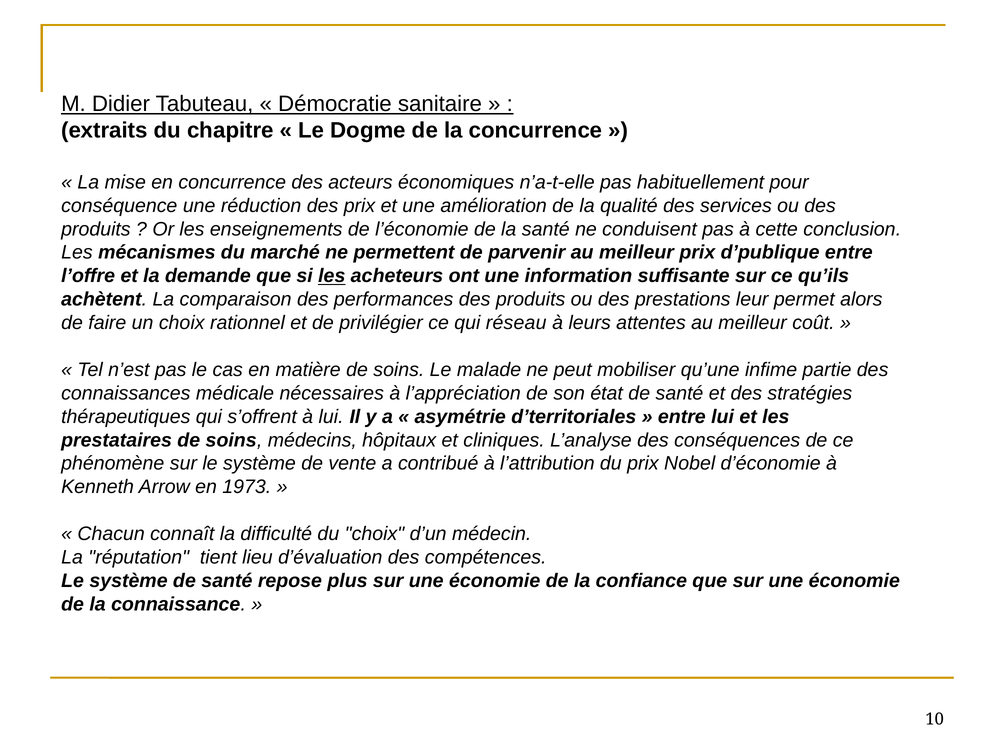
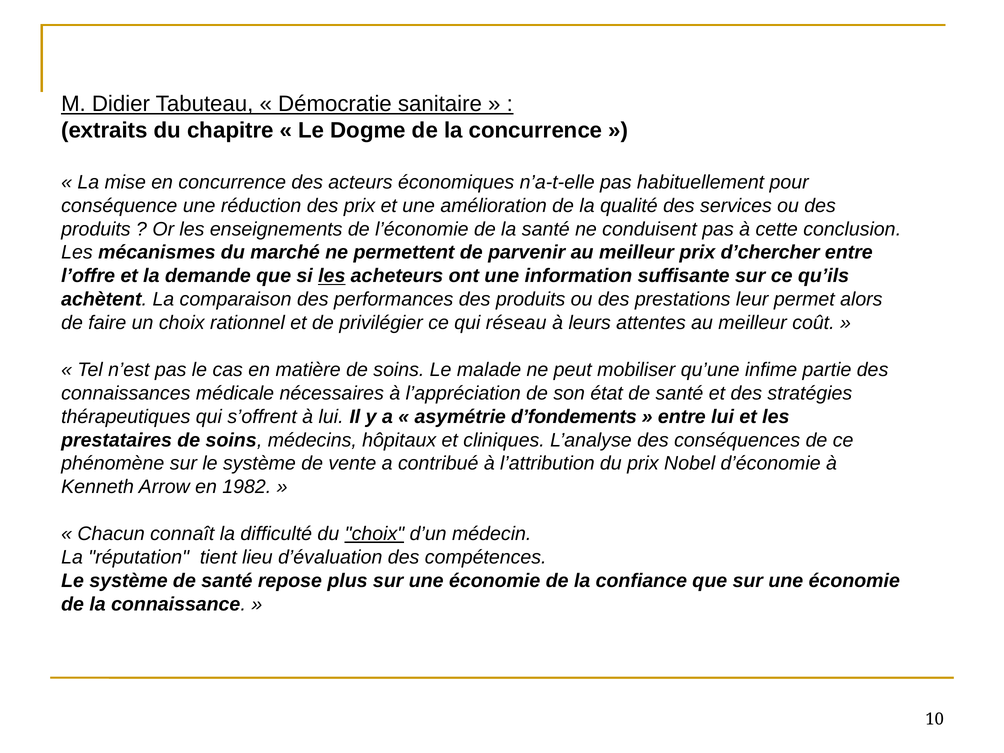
d’publique: d’publique -> d’chercher
d’territoriales: d’territoriales -> d’fondements
1973: 1973 -> 1982
choix at (374, 534) underline: none -> present
